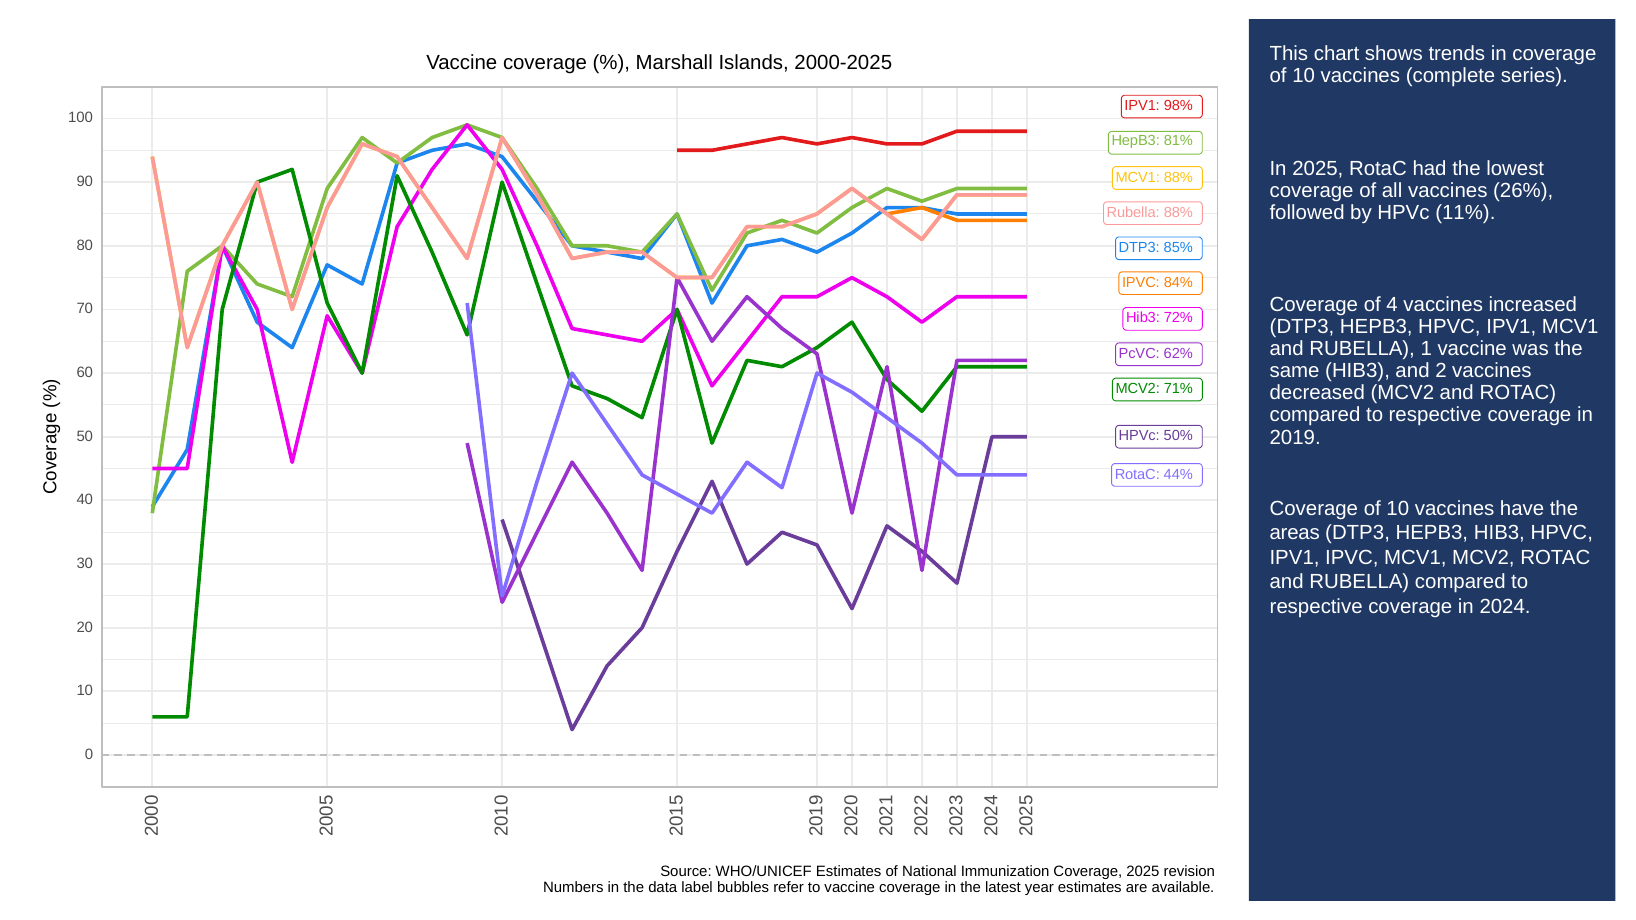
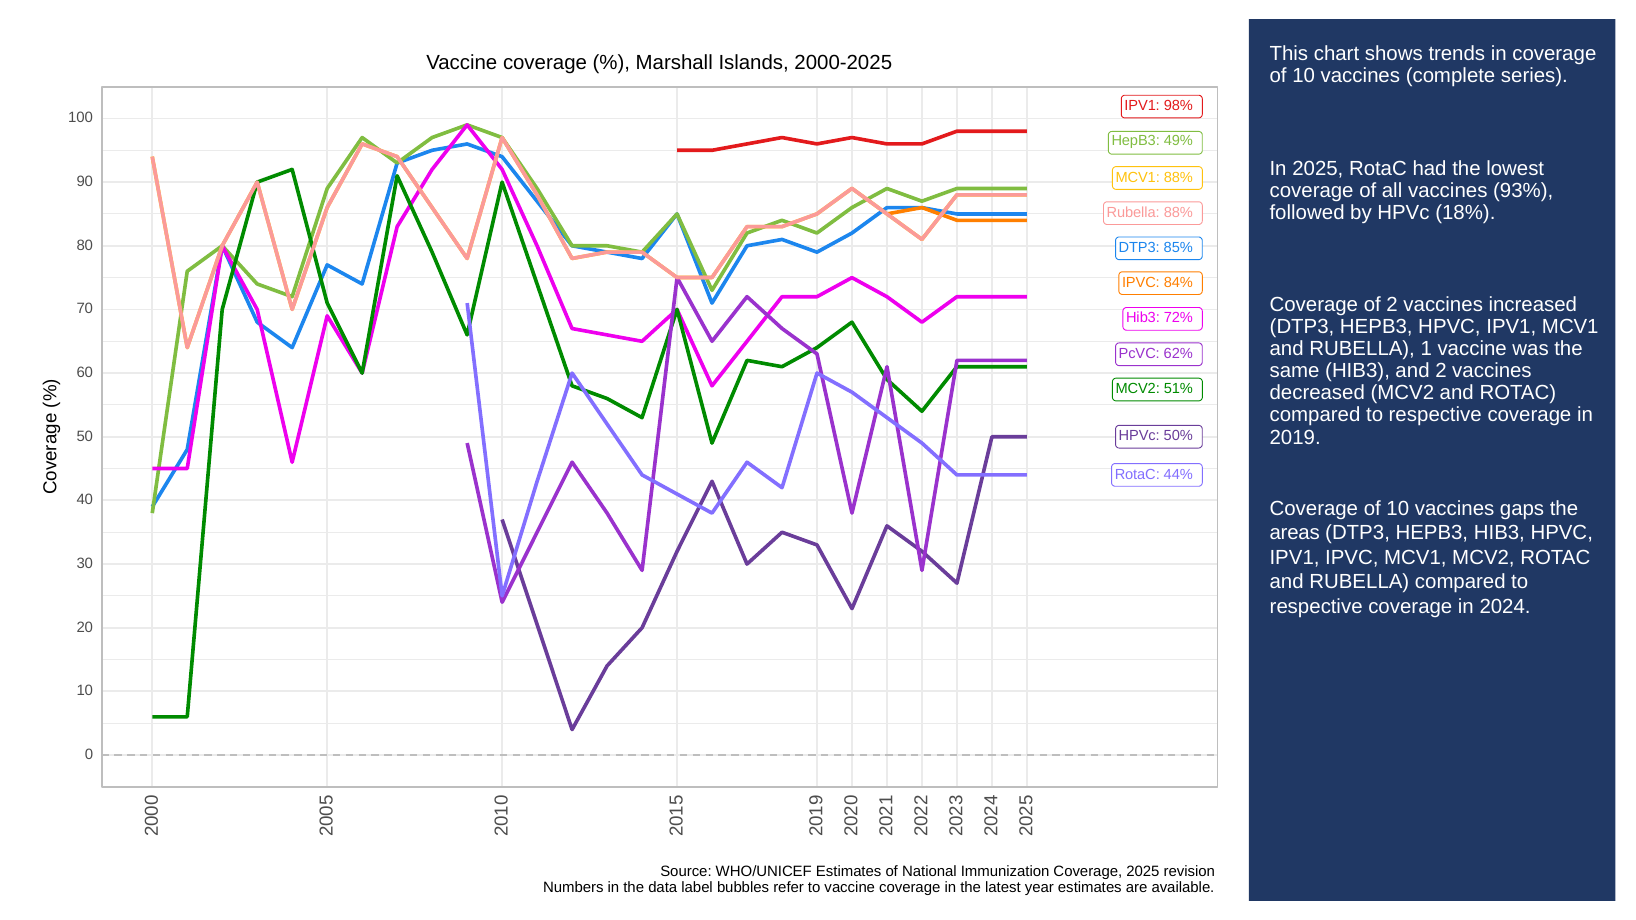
81%: 81% -> 49%
26%: 26% -> 93%
11%: 11% -> 18%
of 4: 4 -> 2
71%: 71% -> 51%
have: have -> gaps
